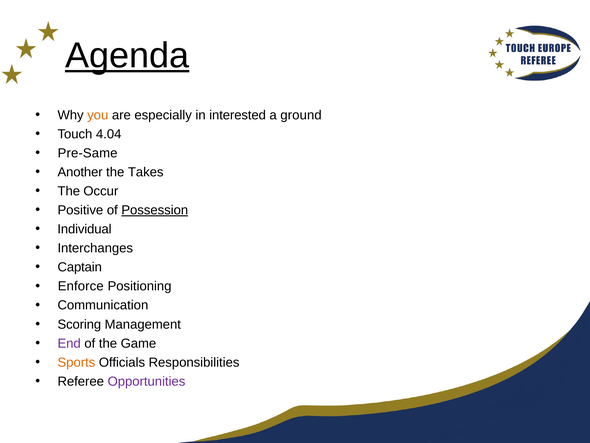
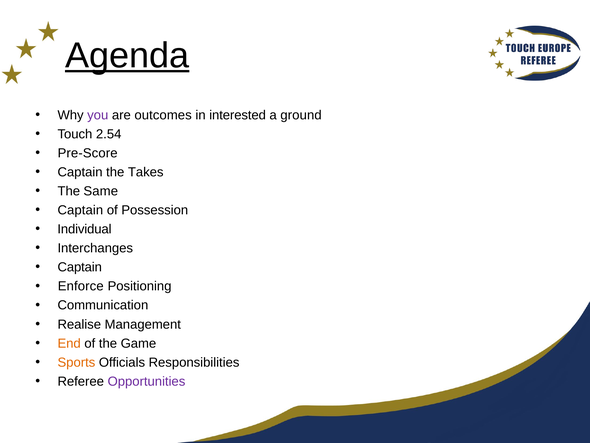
you colour: orange -> purple
especially: especially -> outcomes
4.04: 4.04 -> 2.54
Pre-Same: Pre-Same -> Pre-Score
Another at (80, 172): Another -> Captain
Occur: Occur -> Same
Positive at (80, 210): Positive -> Captain
Possession underline: present -> none
Scoring: Scoring -> Realise
End colour: purple -> orange
